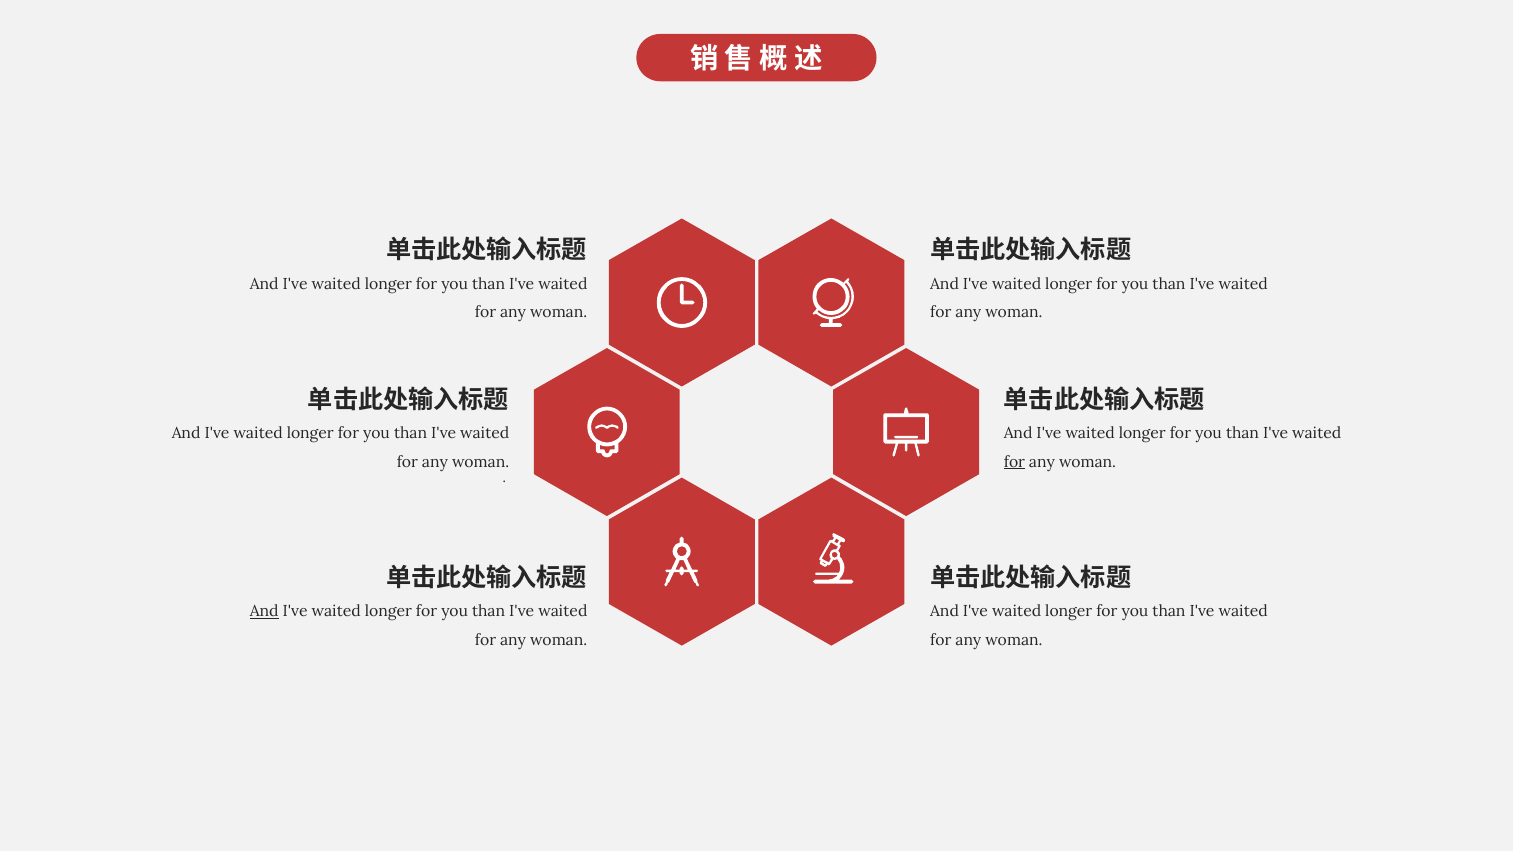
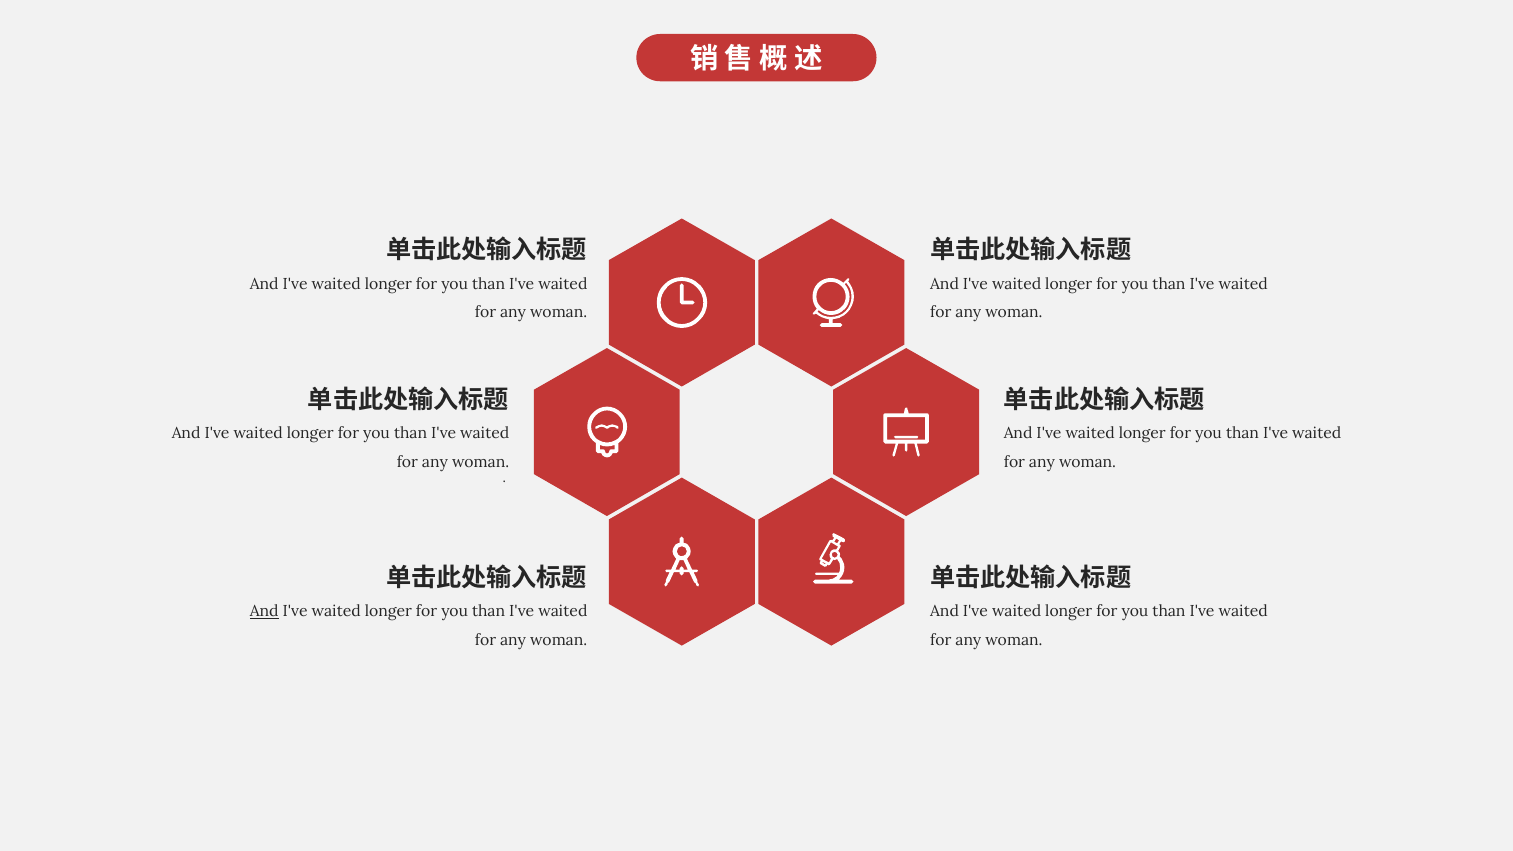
for at (1014, 462) underline: present -> none
